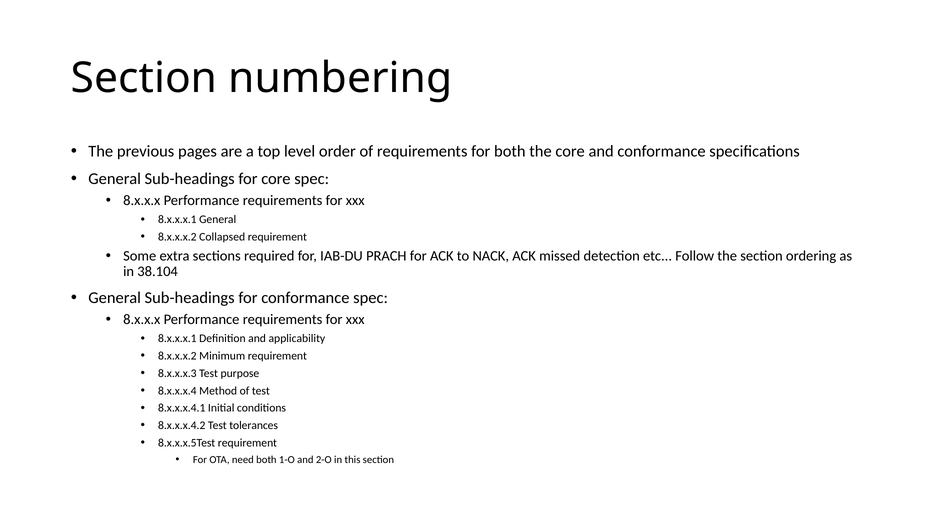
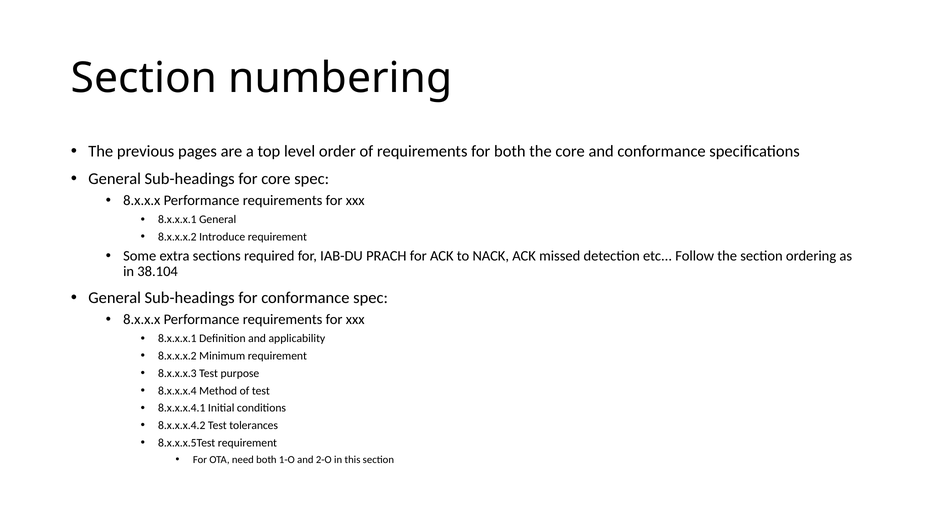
Collapsed: Collapsed -> Introduce
